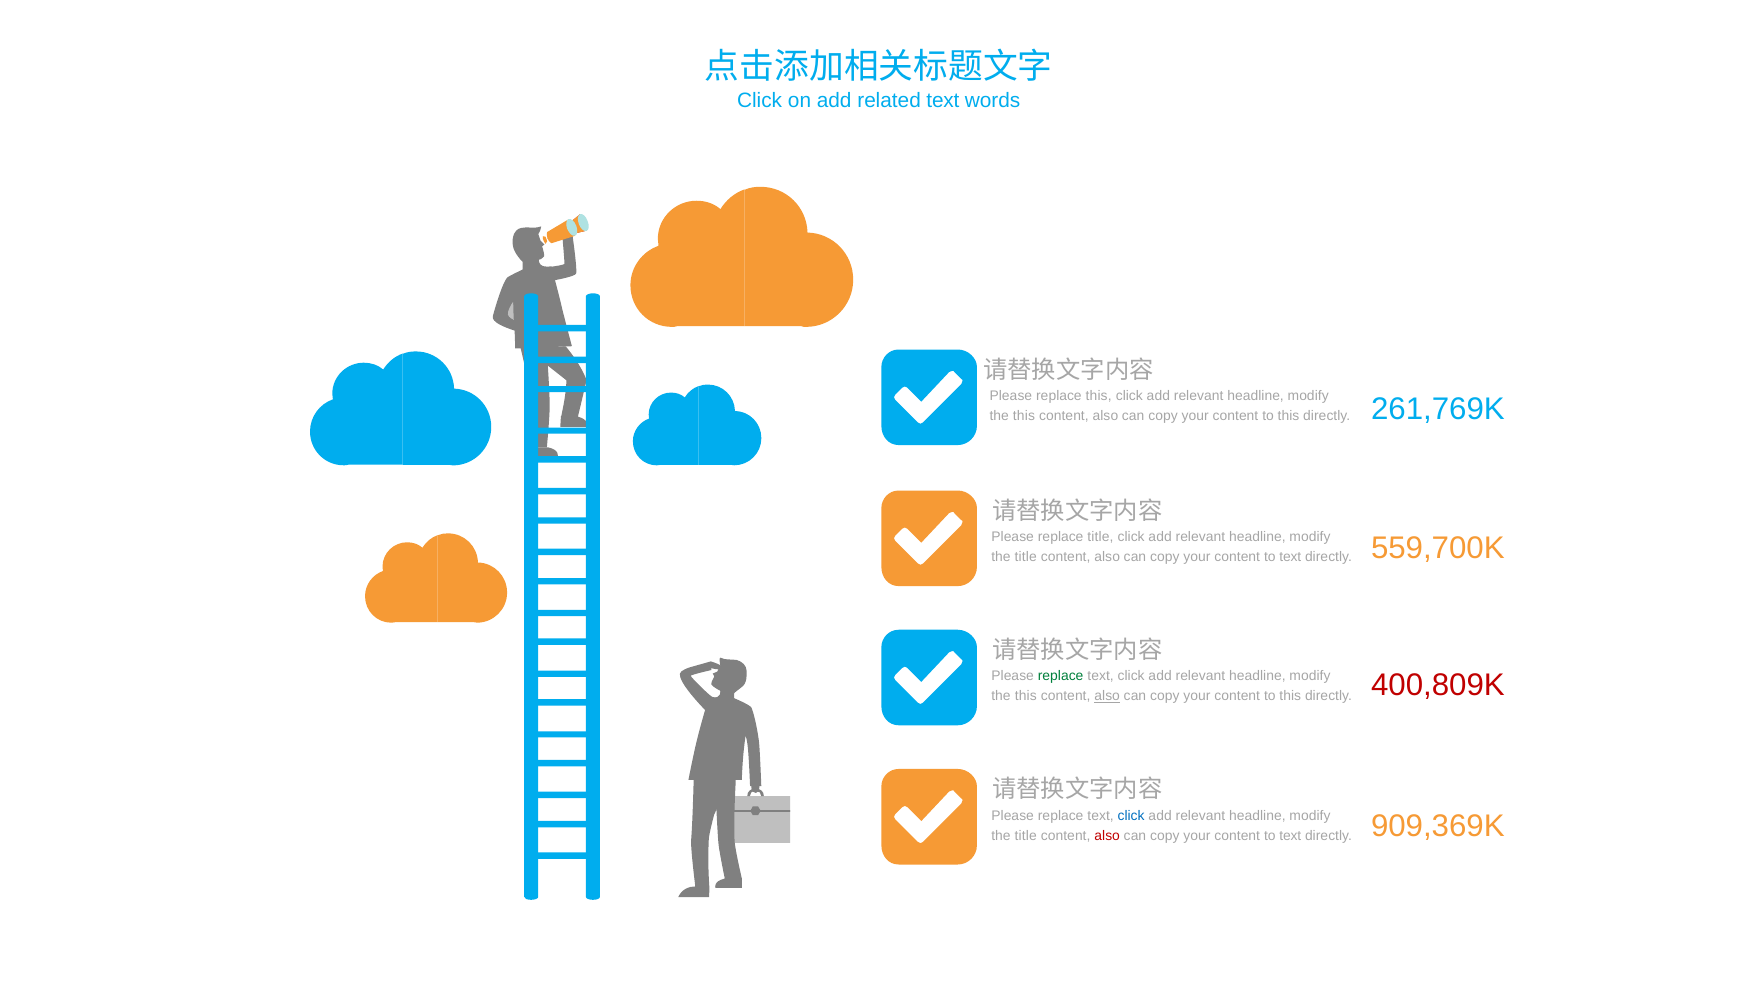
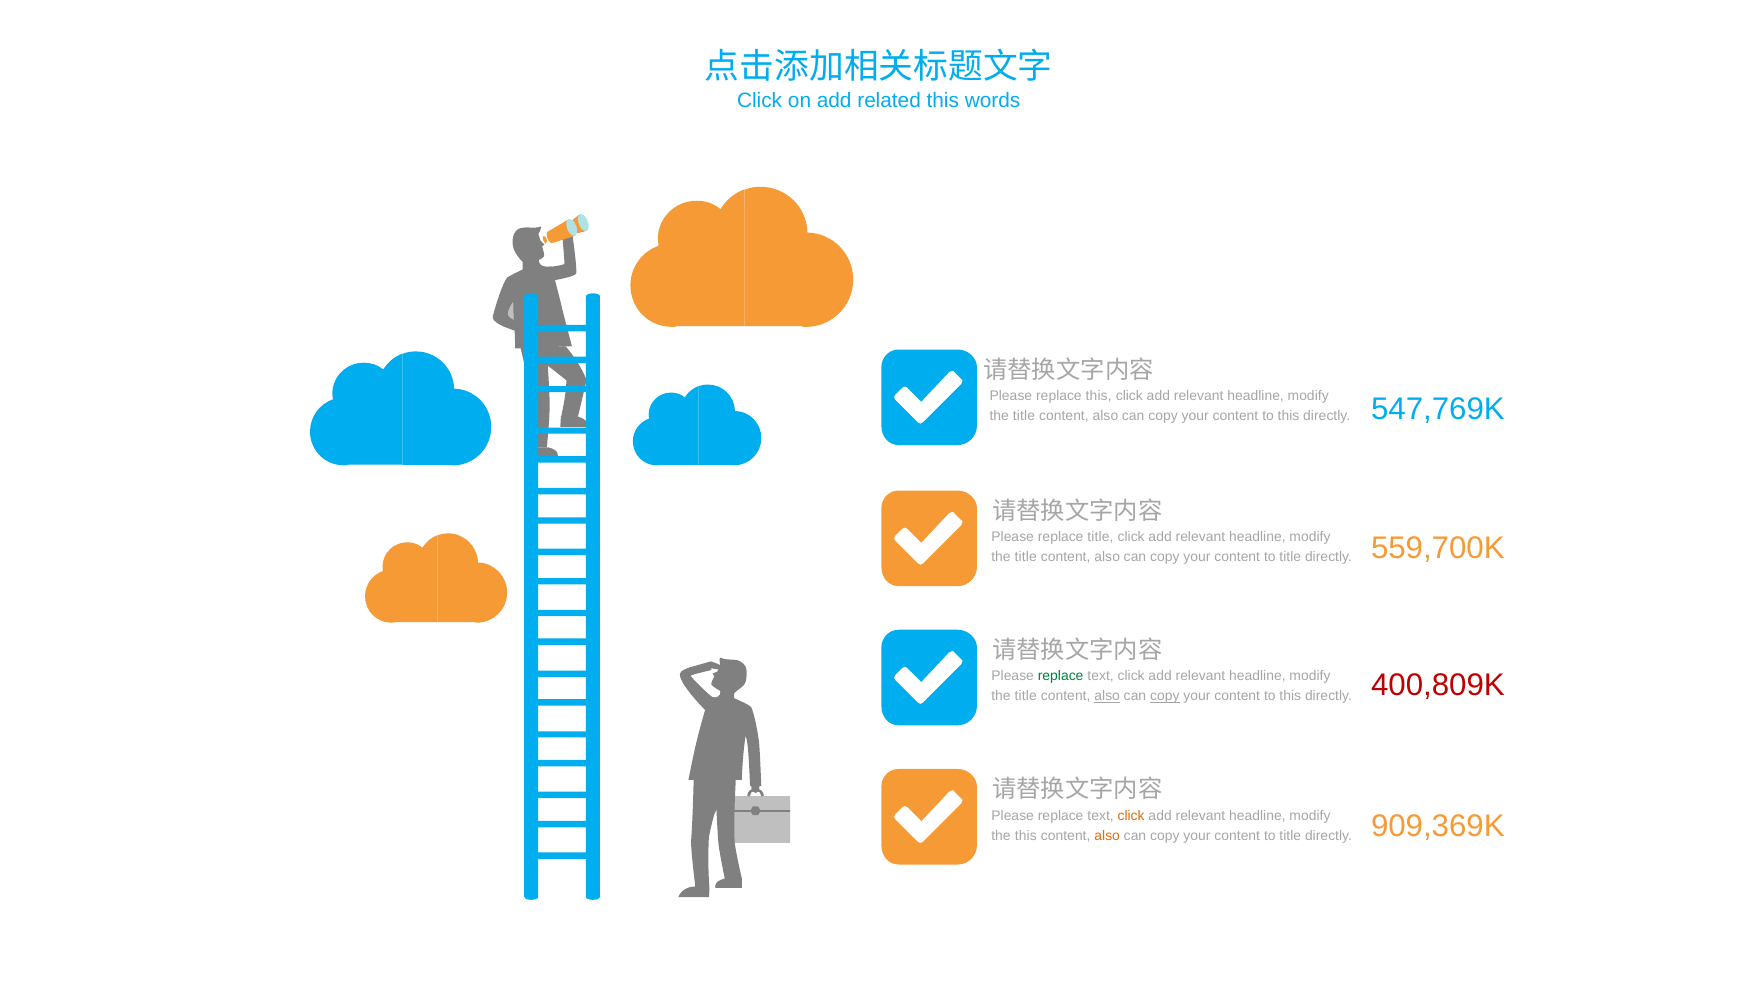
related text: text -> this
this at (1024, 416): this -> title
261,769K: 261,769K -> 547,769K
text at (1290, 557): text -> title
this at (1026, 696): this -> title
copy at (1165, 696) underline: none -> present
click at (1131, 815) colour: blue -> orange
title at (1026, 835): title -> this
also at (1107, 835) colour: red -> orange
text at (1290, 835): text -> title
